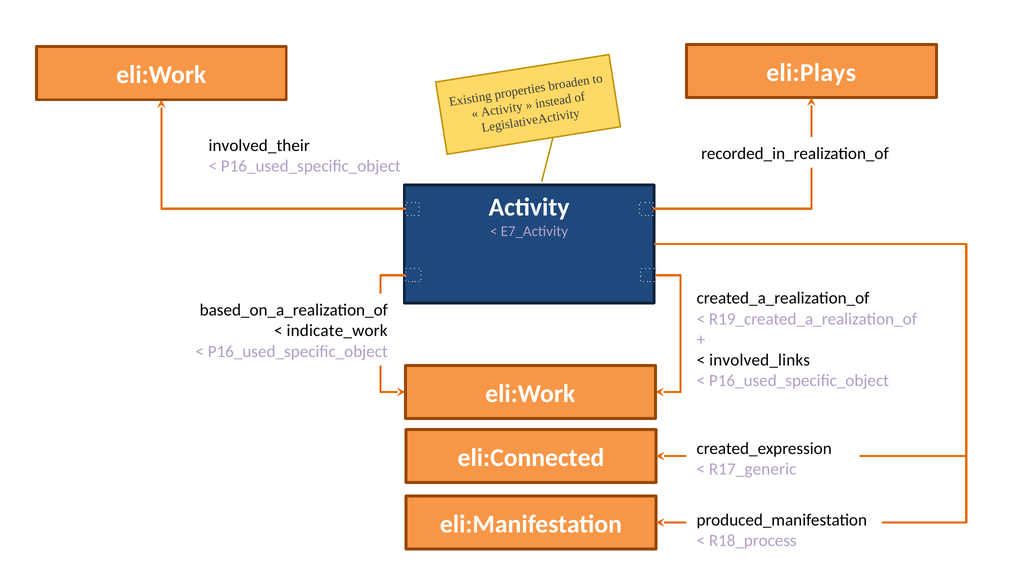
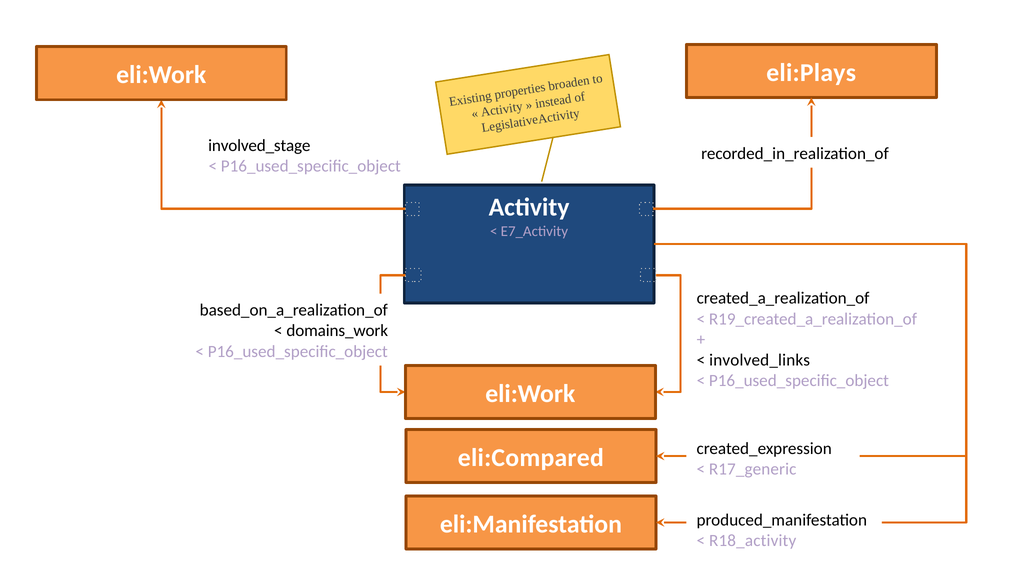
involved_their: involved_their -> involved_stage
indicate_work: indicate_work -> domains_work
eli:Connected: eli:Connected -> eli:Compared
R18_process: R18_process -> R18_activity
